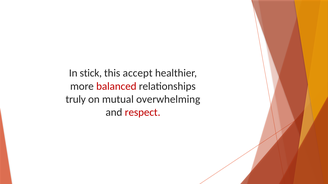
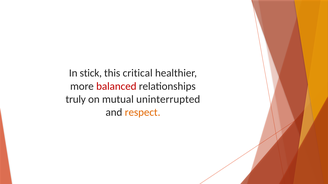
accept: accept -> critical
overwhelming: overwhelming -> uninterrupted
respect colour: red -> orange
